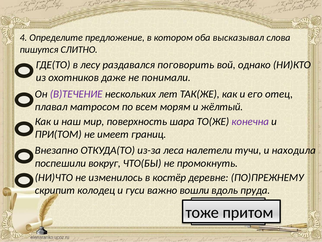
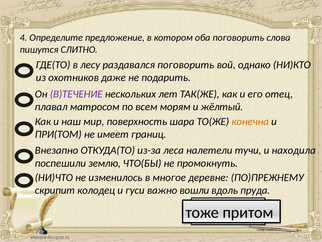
оба высказывал: высказывал -> поговорить
понимали: понимали -> подарить
конечна colour: purple -> orange
вокруг: вокруг -> землю
костёр: костёр -> многое
